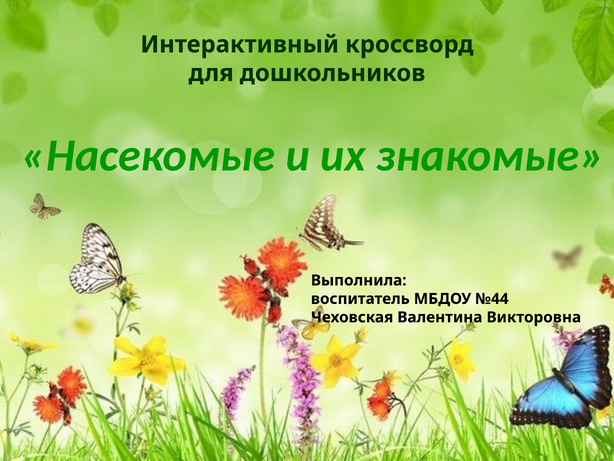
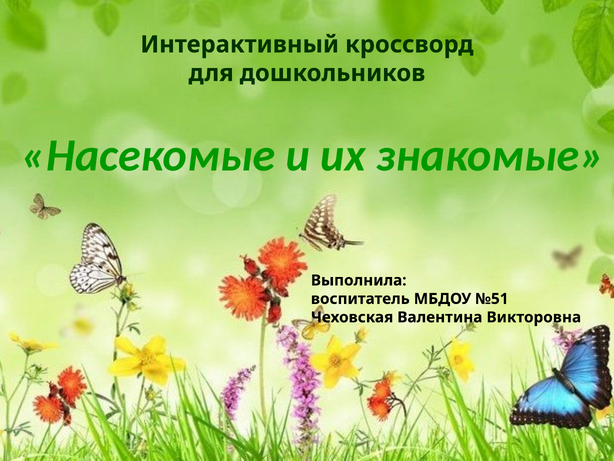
№44: №44 -> №51
